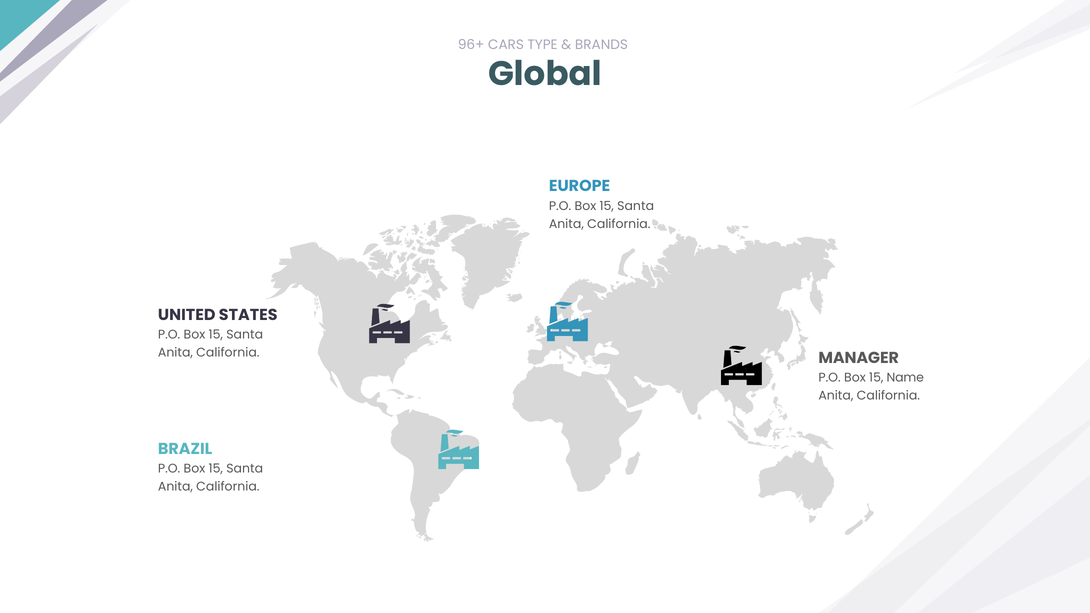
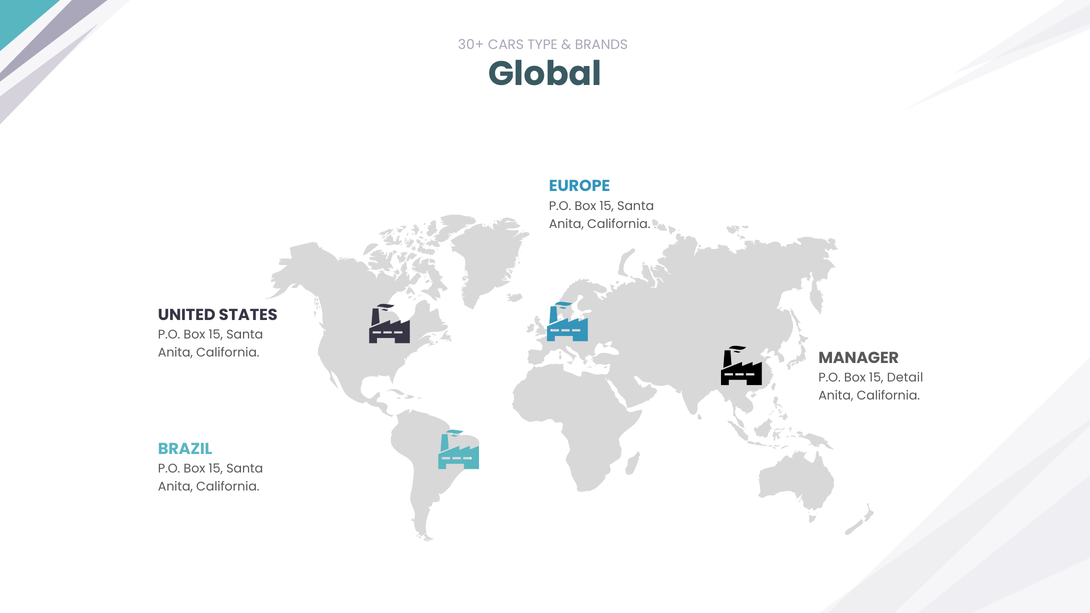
96+: 96+ -> 30+
Name: Name -> Detail
